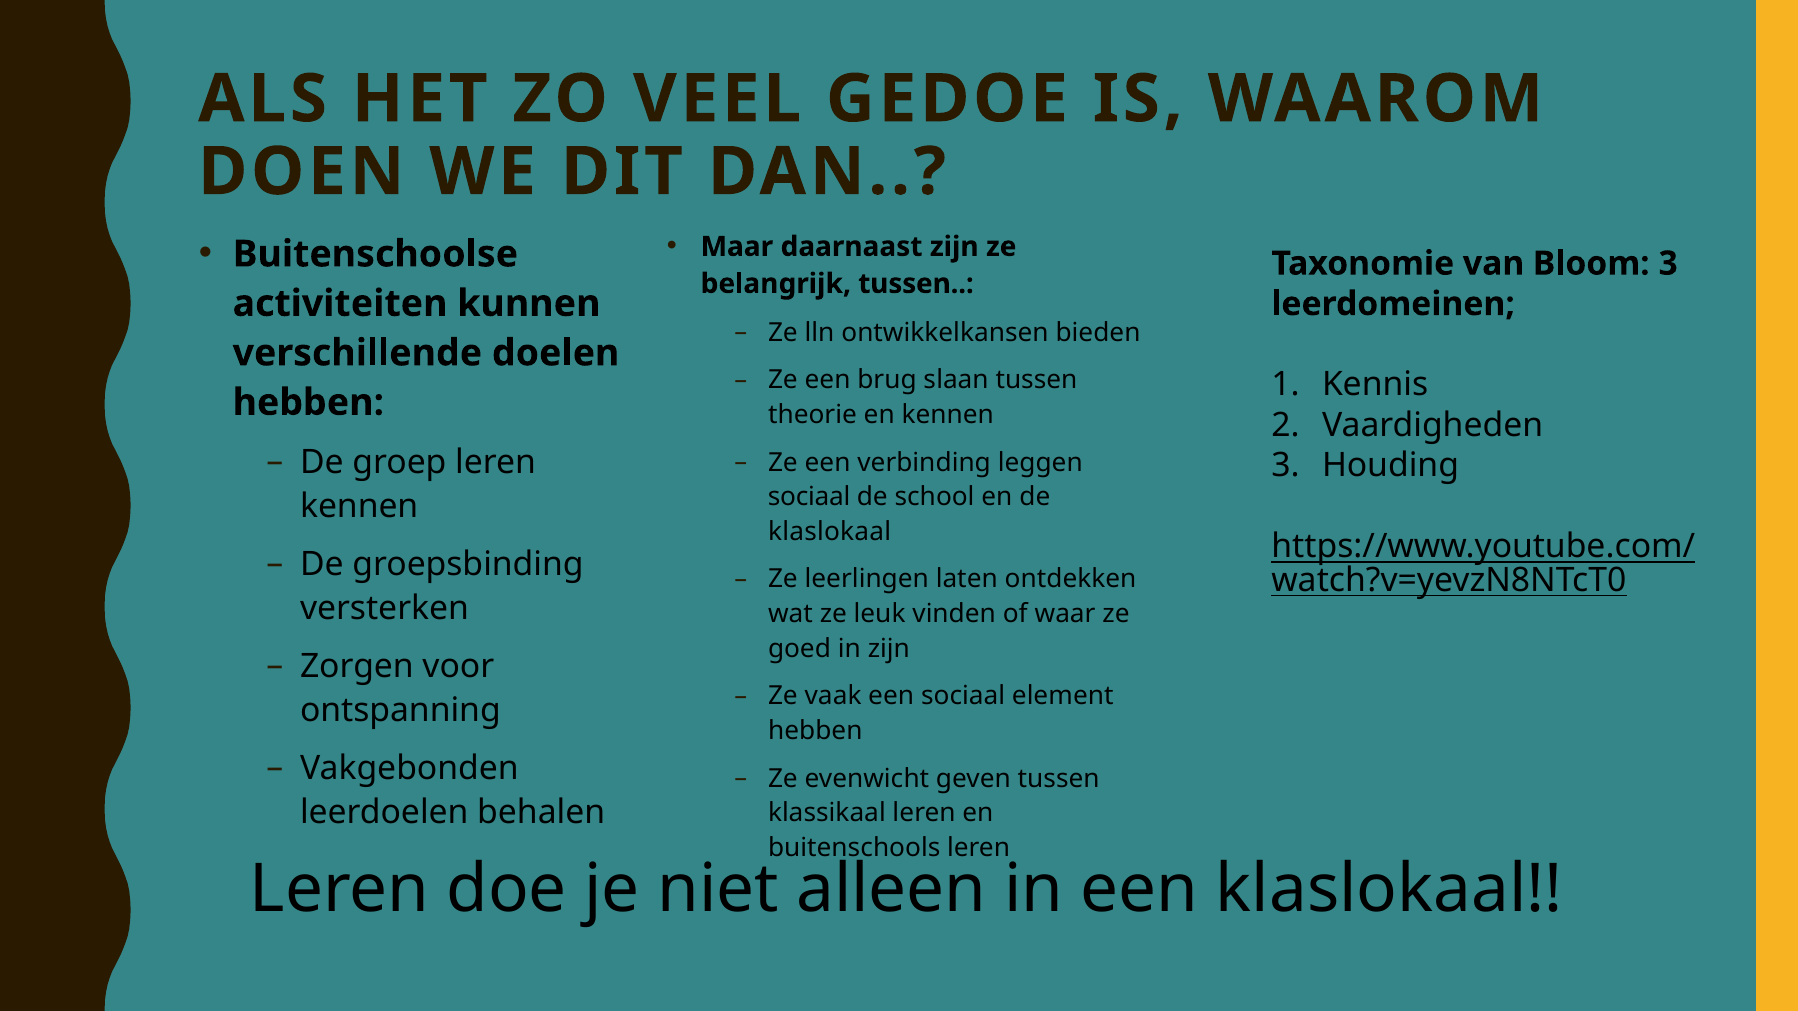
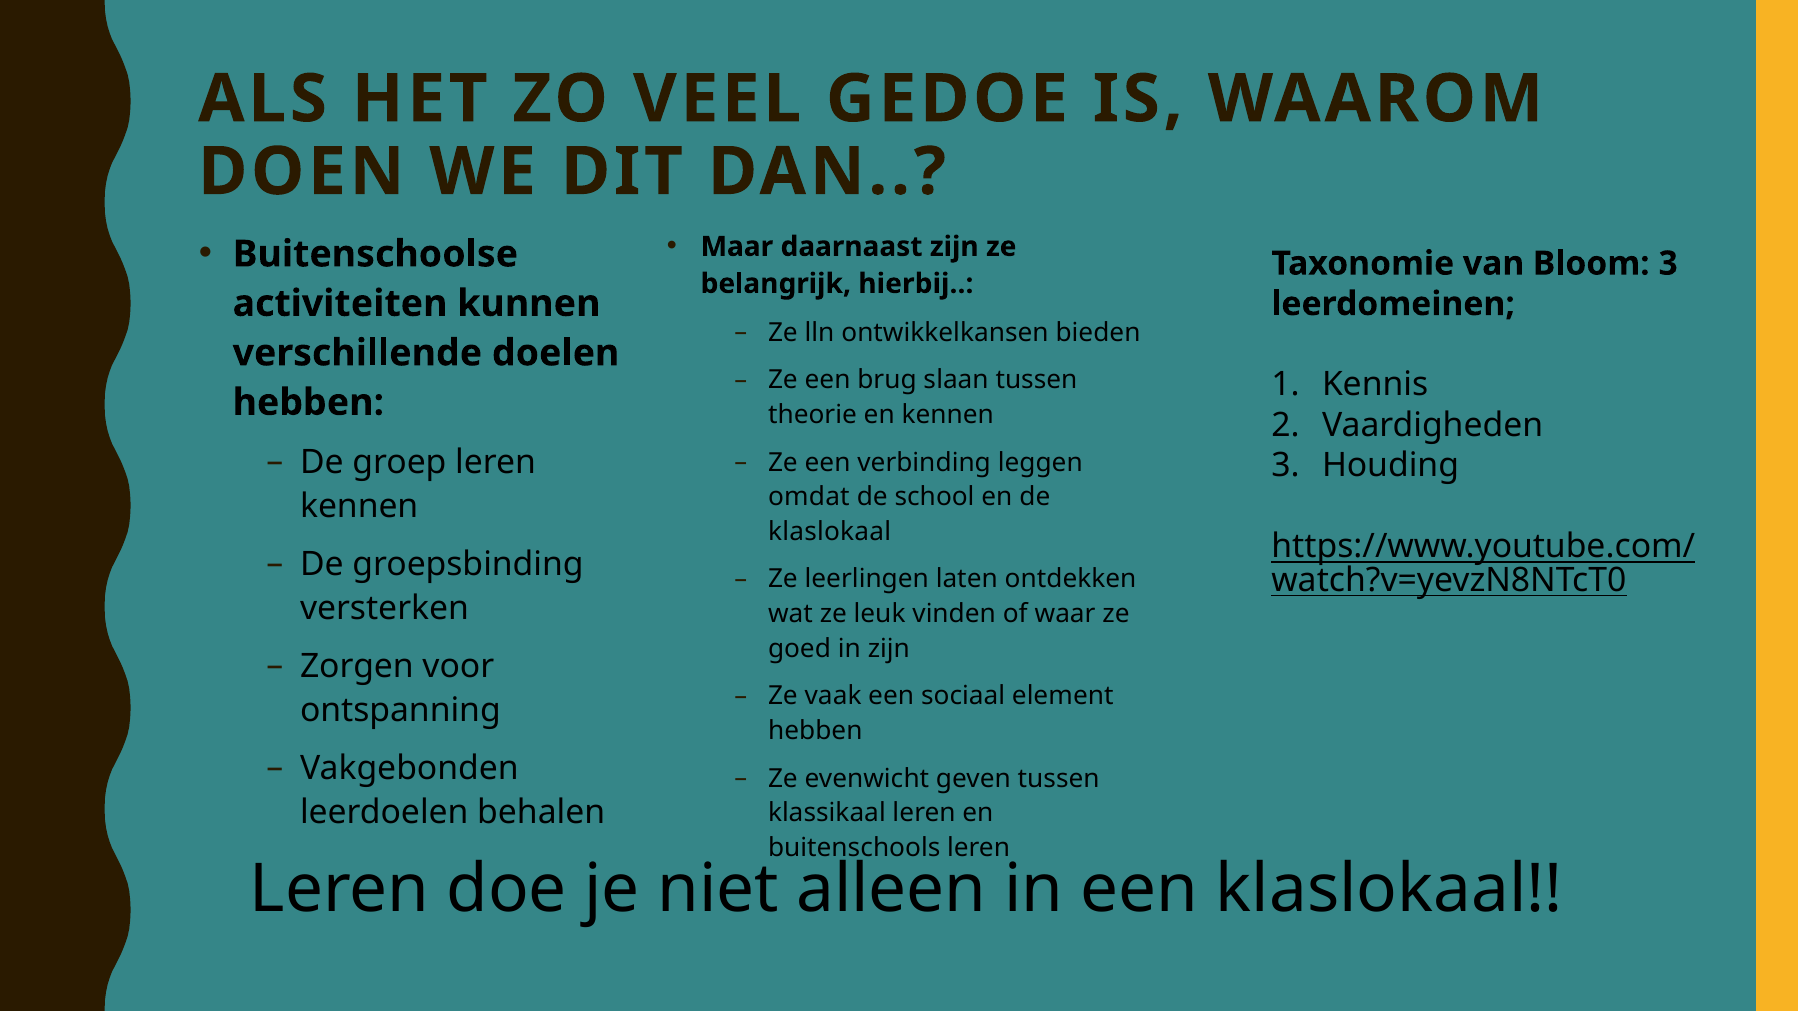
belangrijk tussen: tussen -> hierbij
sociaal at (809, 497): sociaal -> omdat
